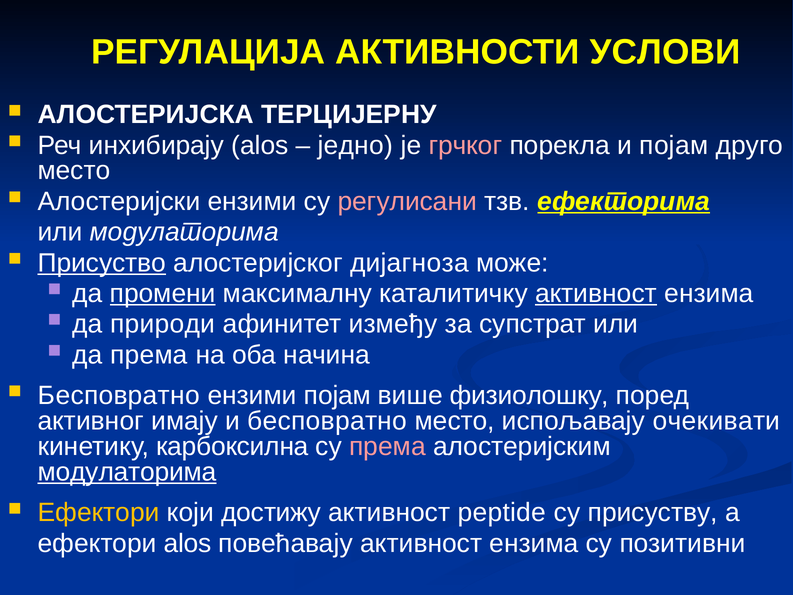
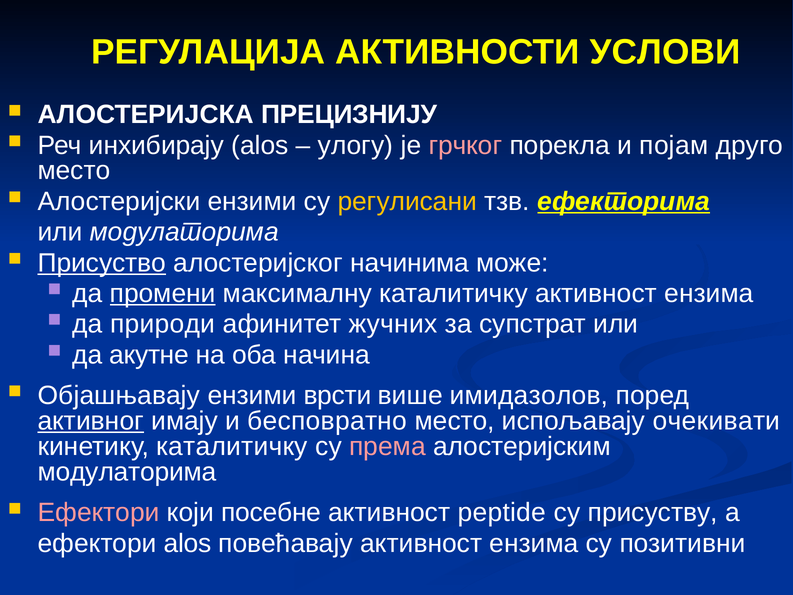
ТЕРЦИЈЕРНУ: ТЕРЦИЈЕРНУ -> ПРЕЦИЗНИЈУ
једно: једно -> улогу
регулисани colour: pink -> yellow
дијагноза: дијагноза -> начинима
активност at (596, 293) underline: present -> none
између: између -> жучних
да према: према -> акутне
Бесповратно at (119, 395): Бесповратно -> Објашњавају
ензими појам: појам -> врсти
физиолошку: физиолошку -> имидазолов
активног underline: none -> present
кинетику карбоксилна: карбоксилна -> каталитичку
модулаторима at (127, 472) underline: present -> none
Ефектори at (99, 512) colour: yellow -> pink
достижу: достижу -> посебне
